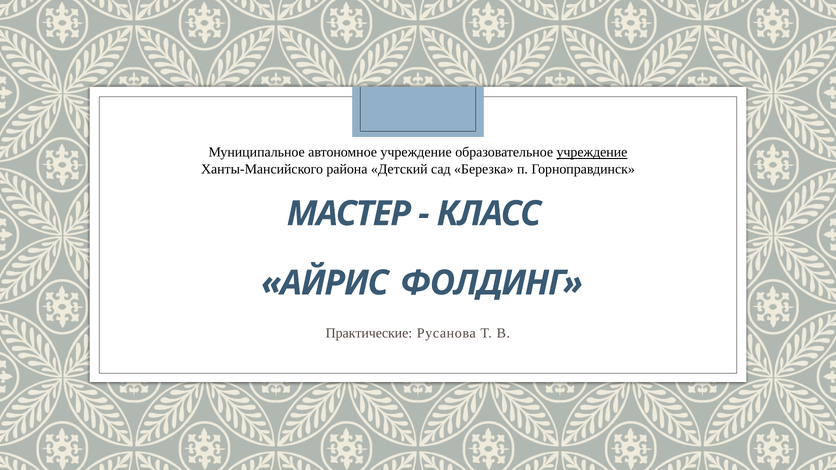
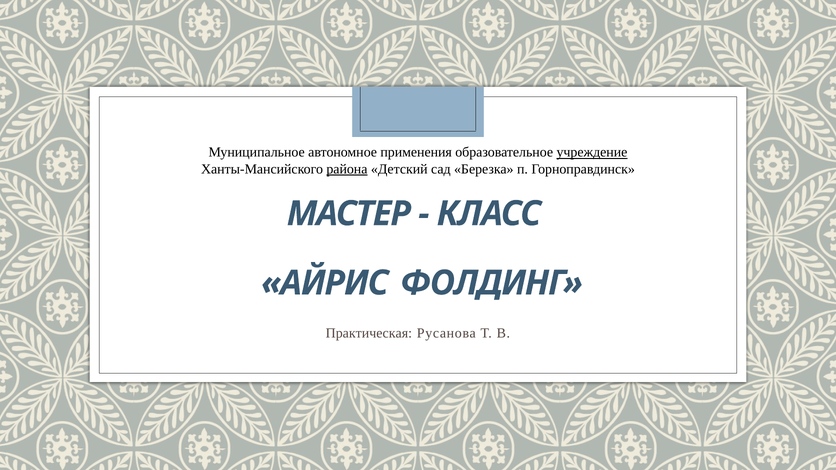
автономное учреждение: учреждение -> применения
района underline: none -> present
Практические: Практические -> Практическая
